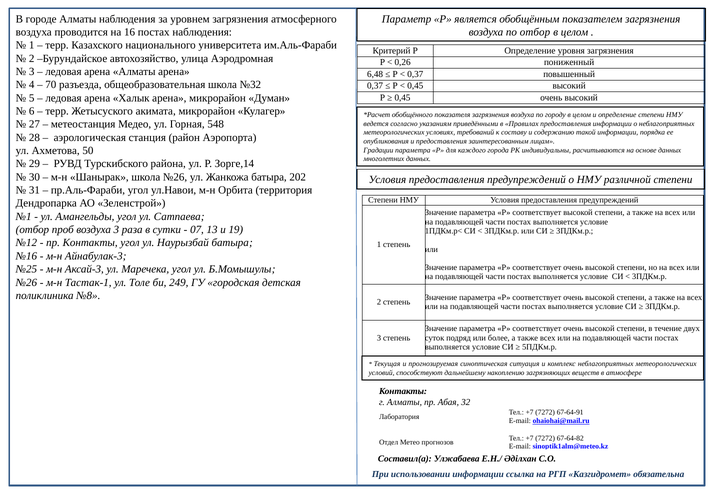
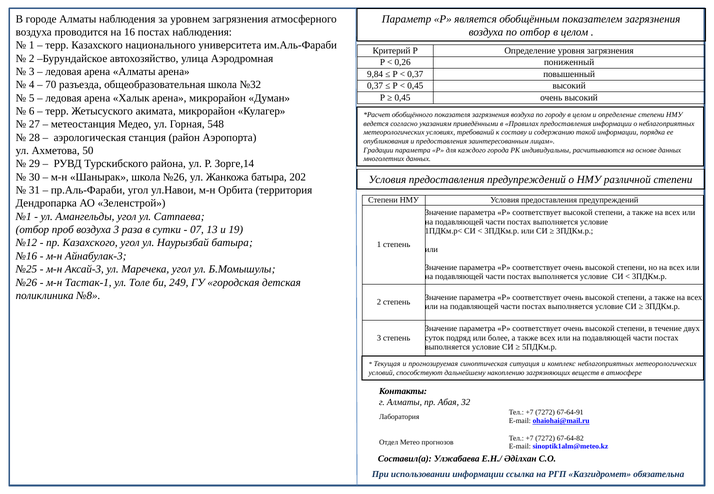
6,48: 6,48 -> 9,84
пр Контакты: Контакты -> Казахского
